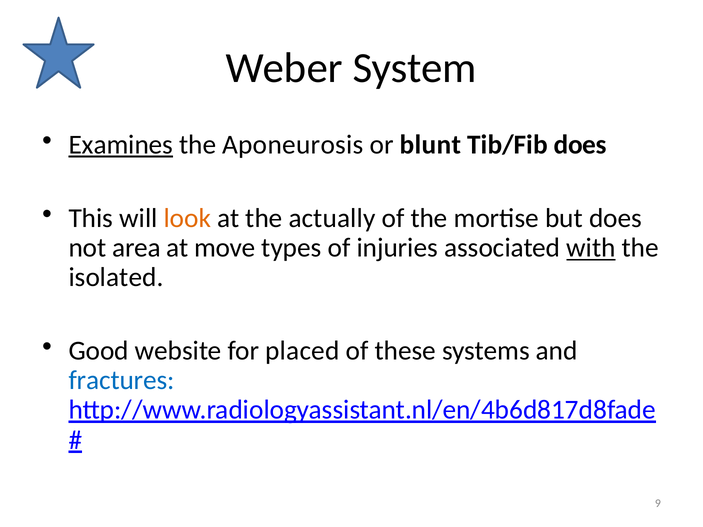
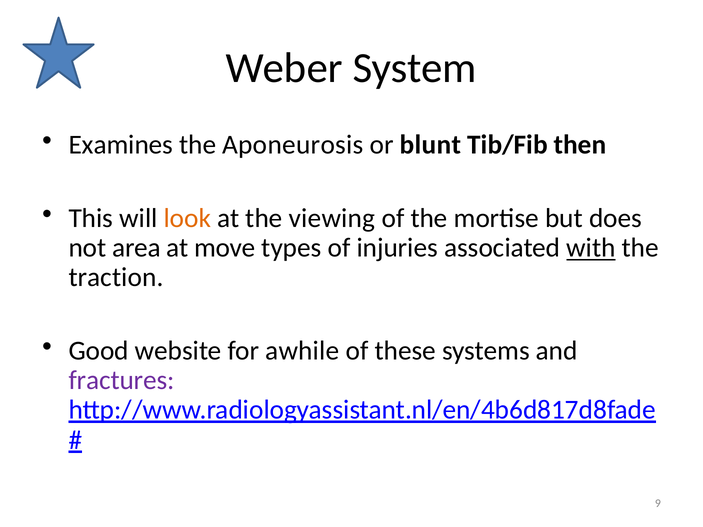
Examines underline: present -> none
Tib/Fib does: does -> then
actually: actually -> viewing
isolated: isolated -> traction
placed: placed -> awhile
fractures colour: blue -> purple
